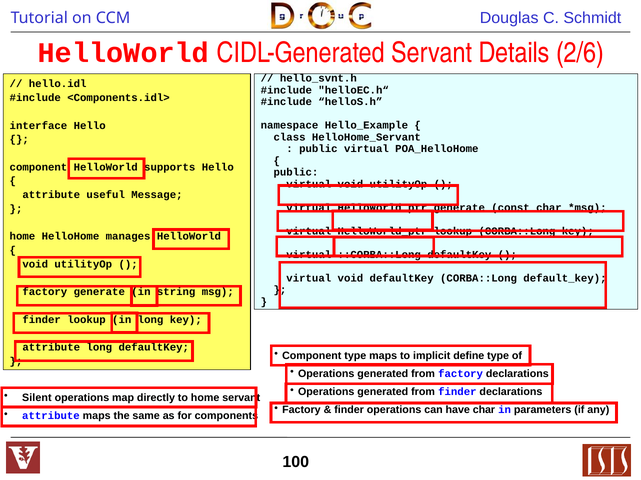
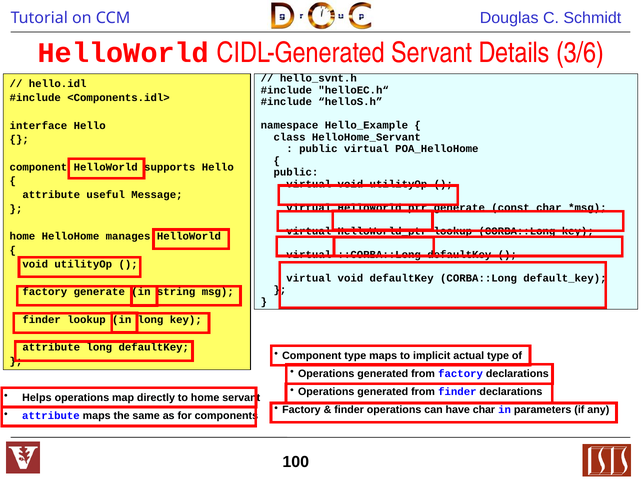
2/6: 2/6 -> 3/6
define: define -> actual
Silent: Silent -> Helps
